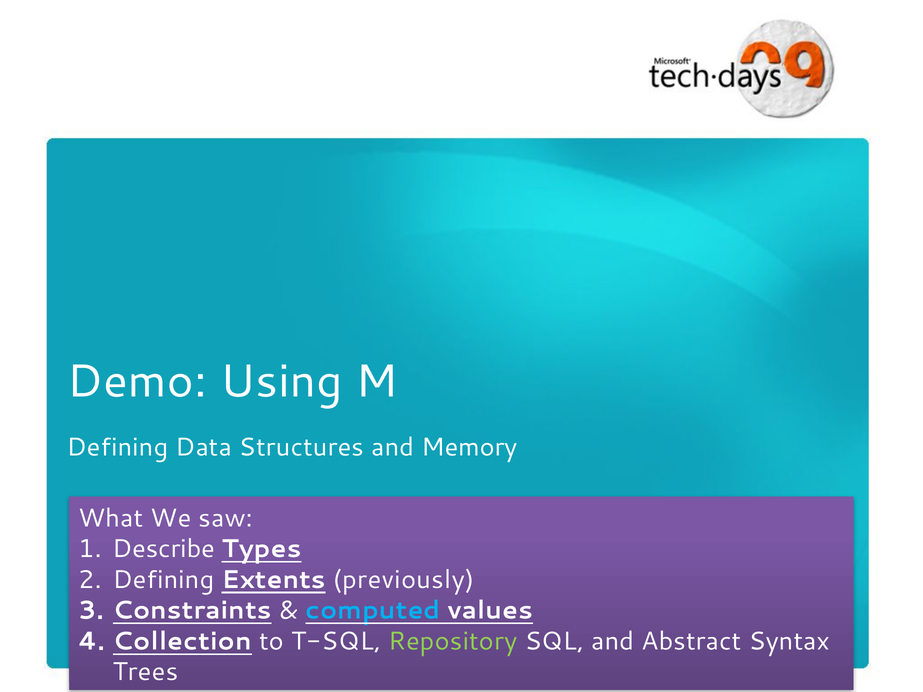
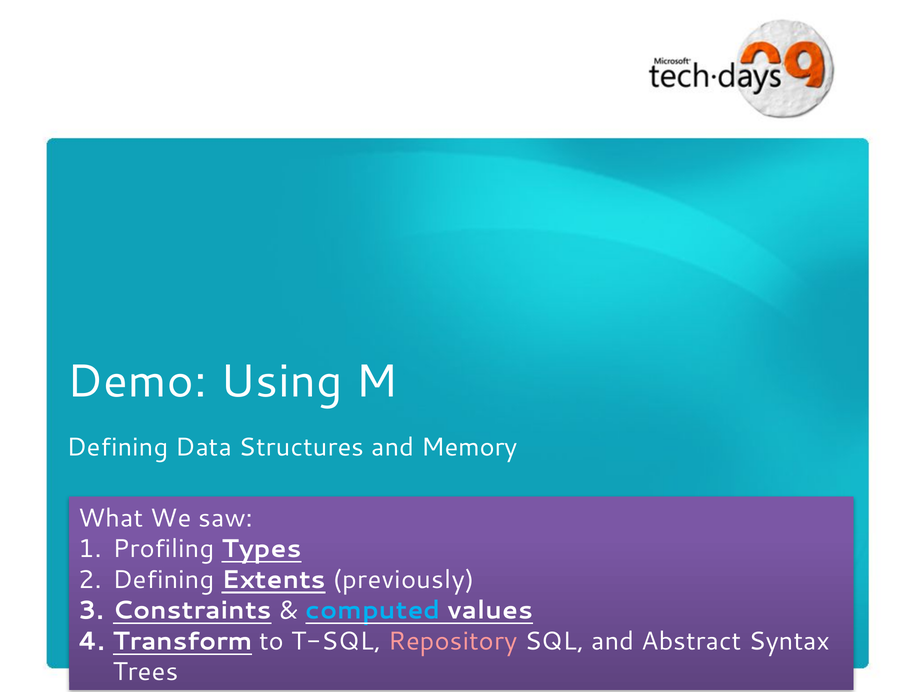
Describe: Describe -> Profiling
Collection: Collection -> Transform
Repository colour: light green -> pink
